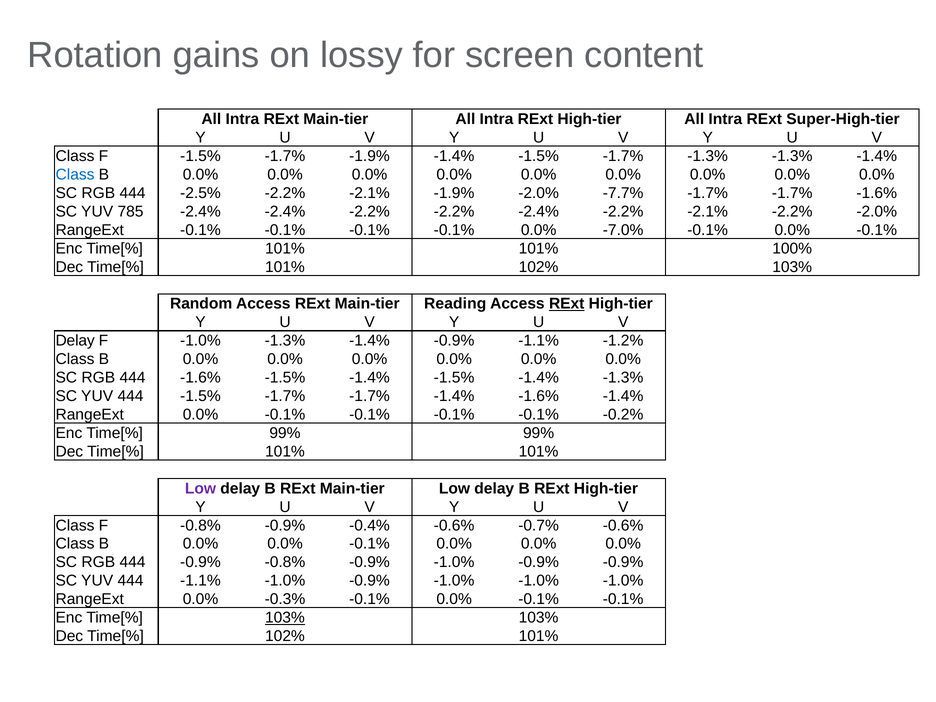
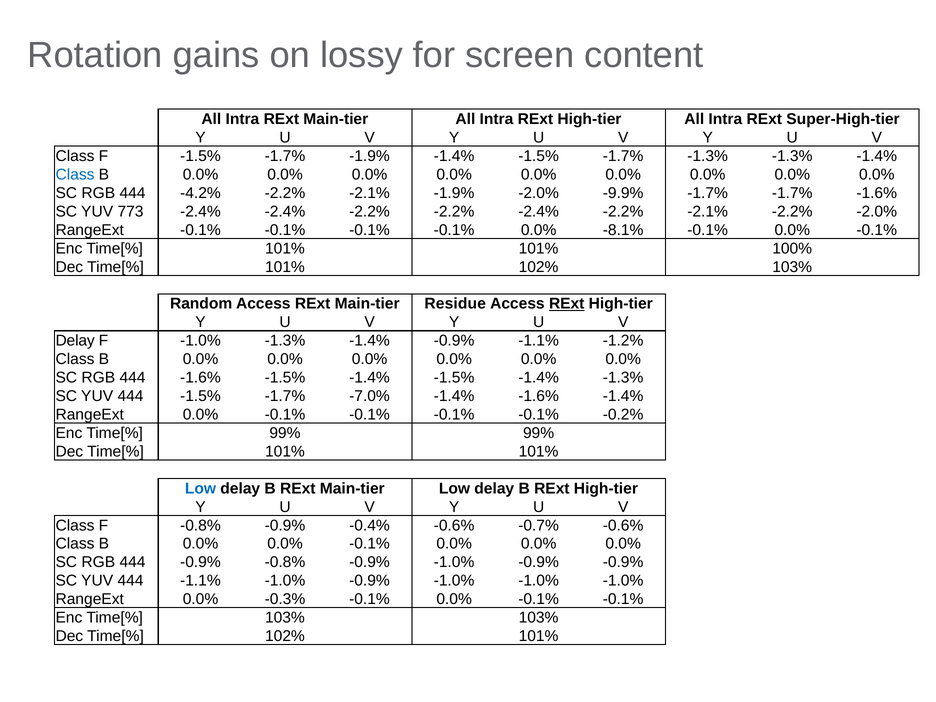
-2.5%: -2.5% -> -4.2%
-7.7%: -7.7% -> -9.9%
785: 785 -> 773
-7.0%: -7.0% -> -8.1%
Reading: Reading -> Residue
-1.5% -1.7% -1.7%: -1.7% -> -7.0%
Low at (201, 488) colour: purple -> blue
103% at (285, 618) underline: present -> none
